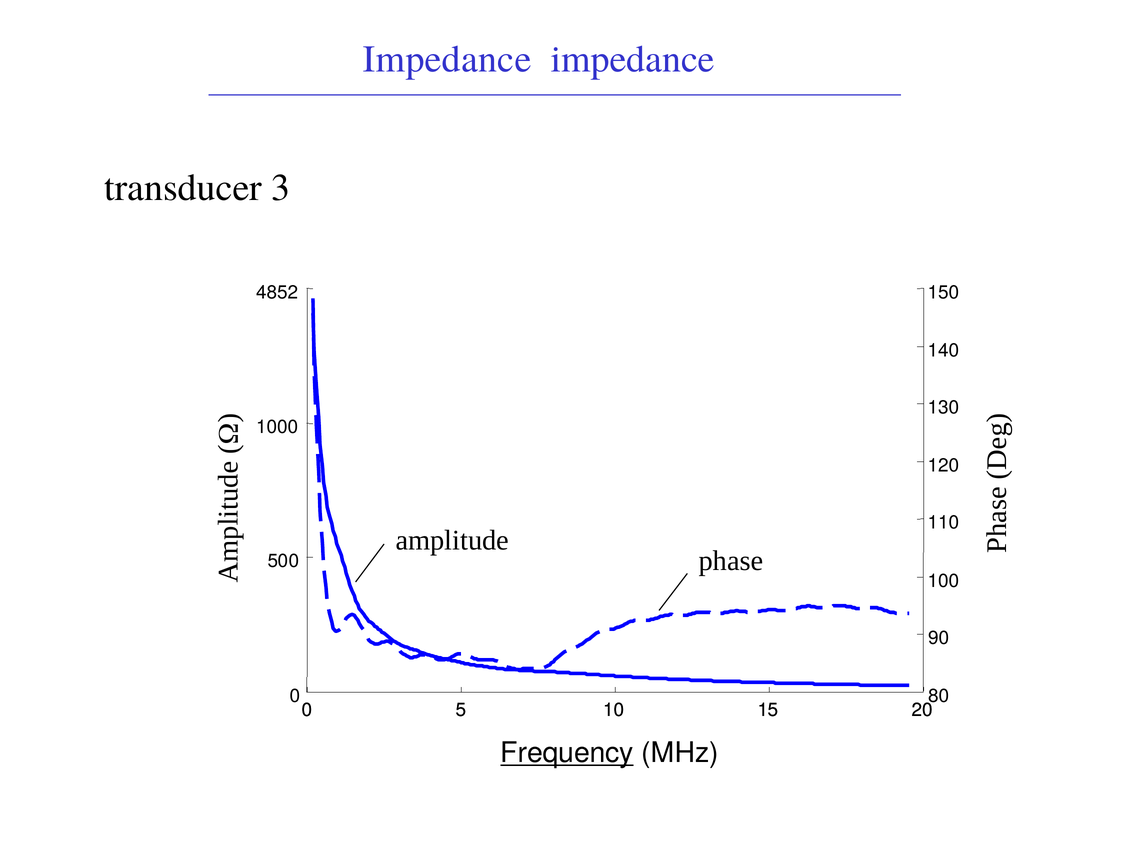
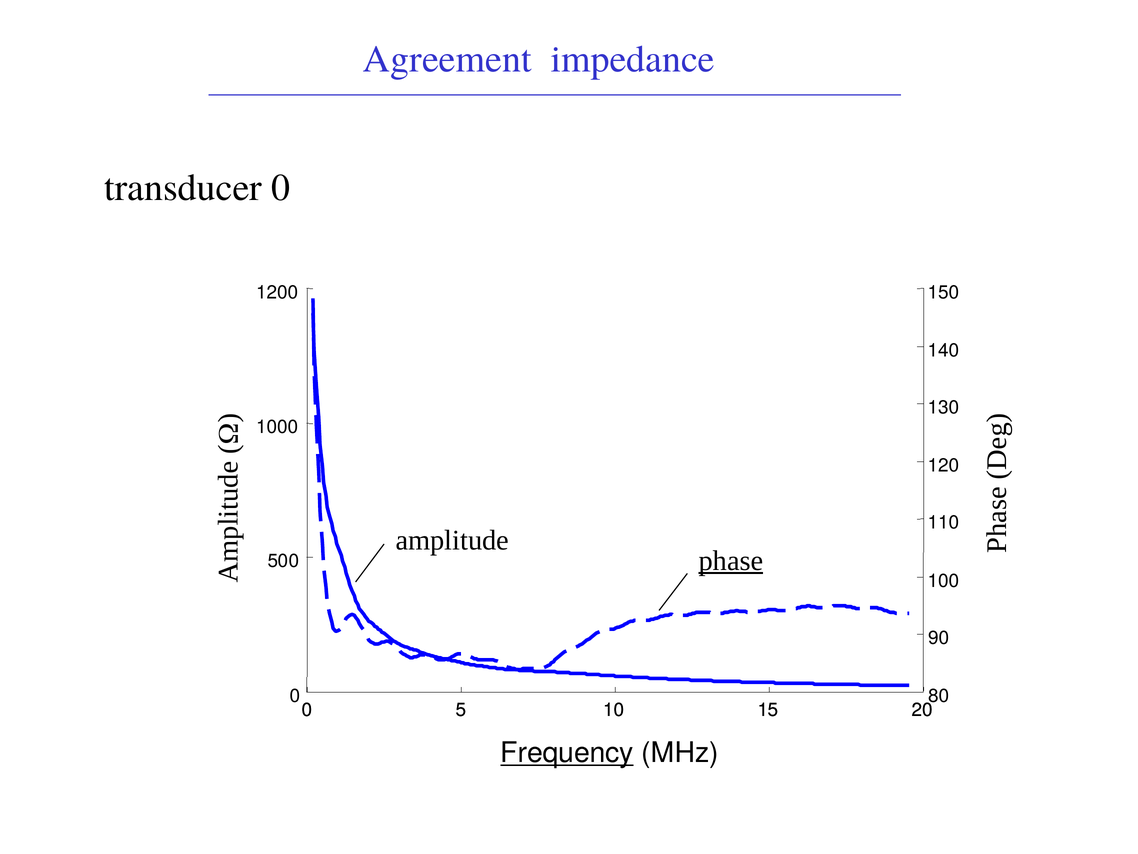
Impedance at (447, 59): Impedance -> Agreement
transducer 3: 3 -> 0
4852: 4852 -> 1200
phase underline: none -> present
